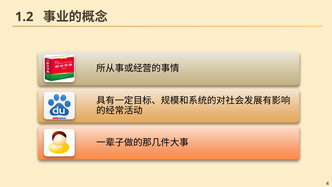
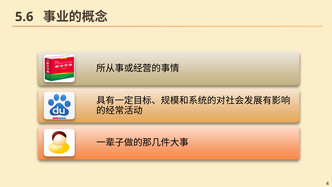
1.2: 1.2 -> 5.6
